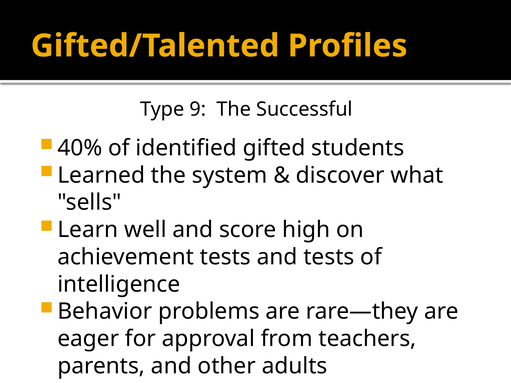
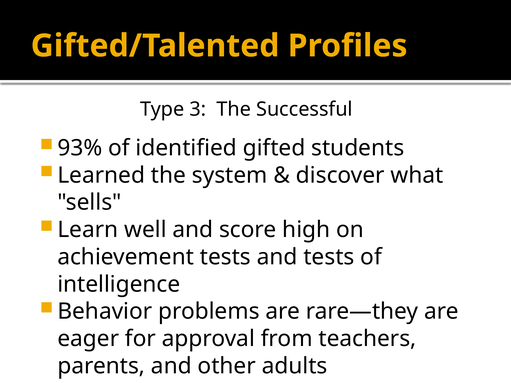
9: 9 -> 3
40%: 40% -> 93%
